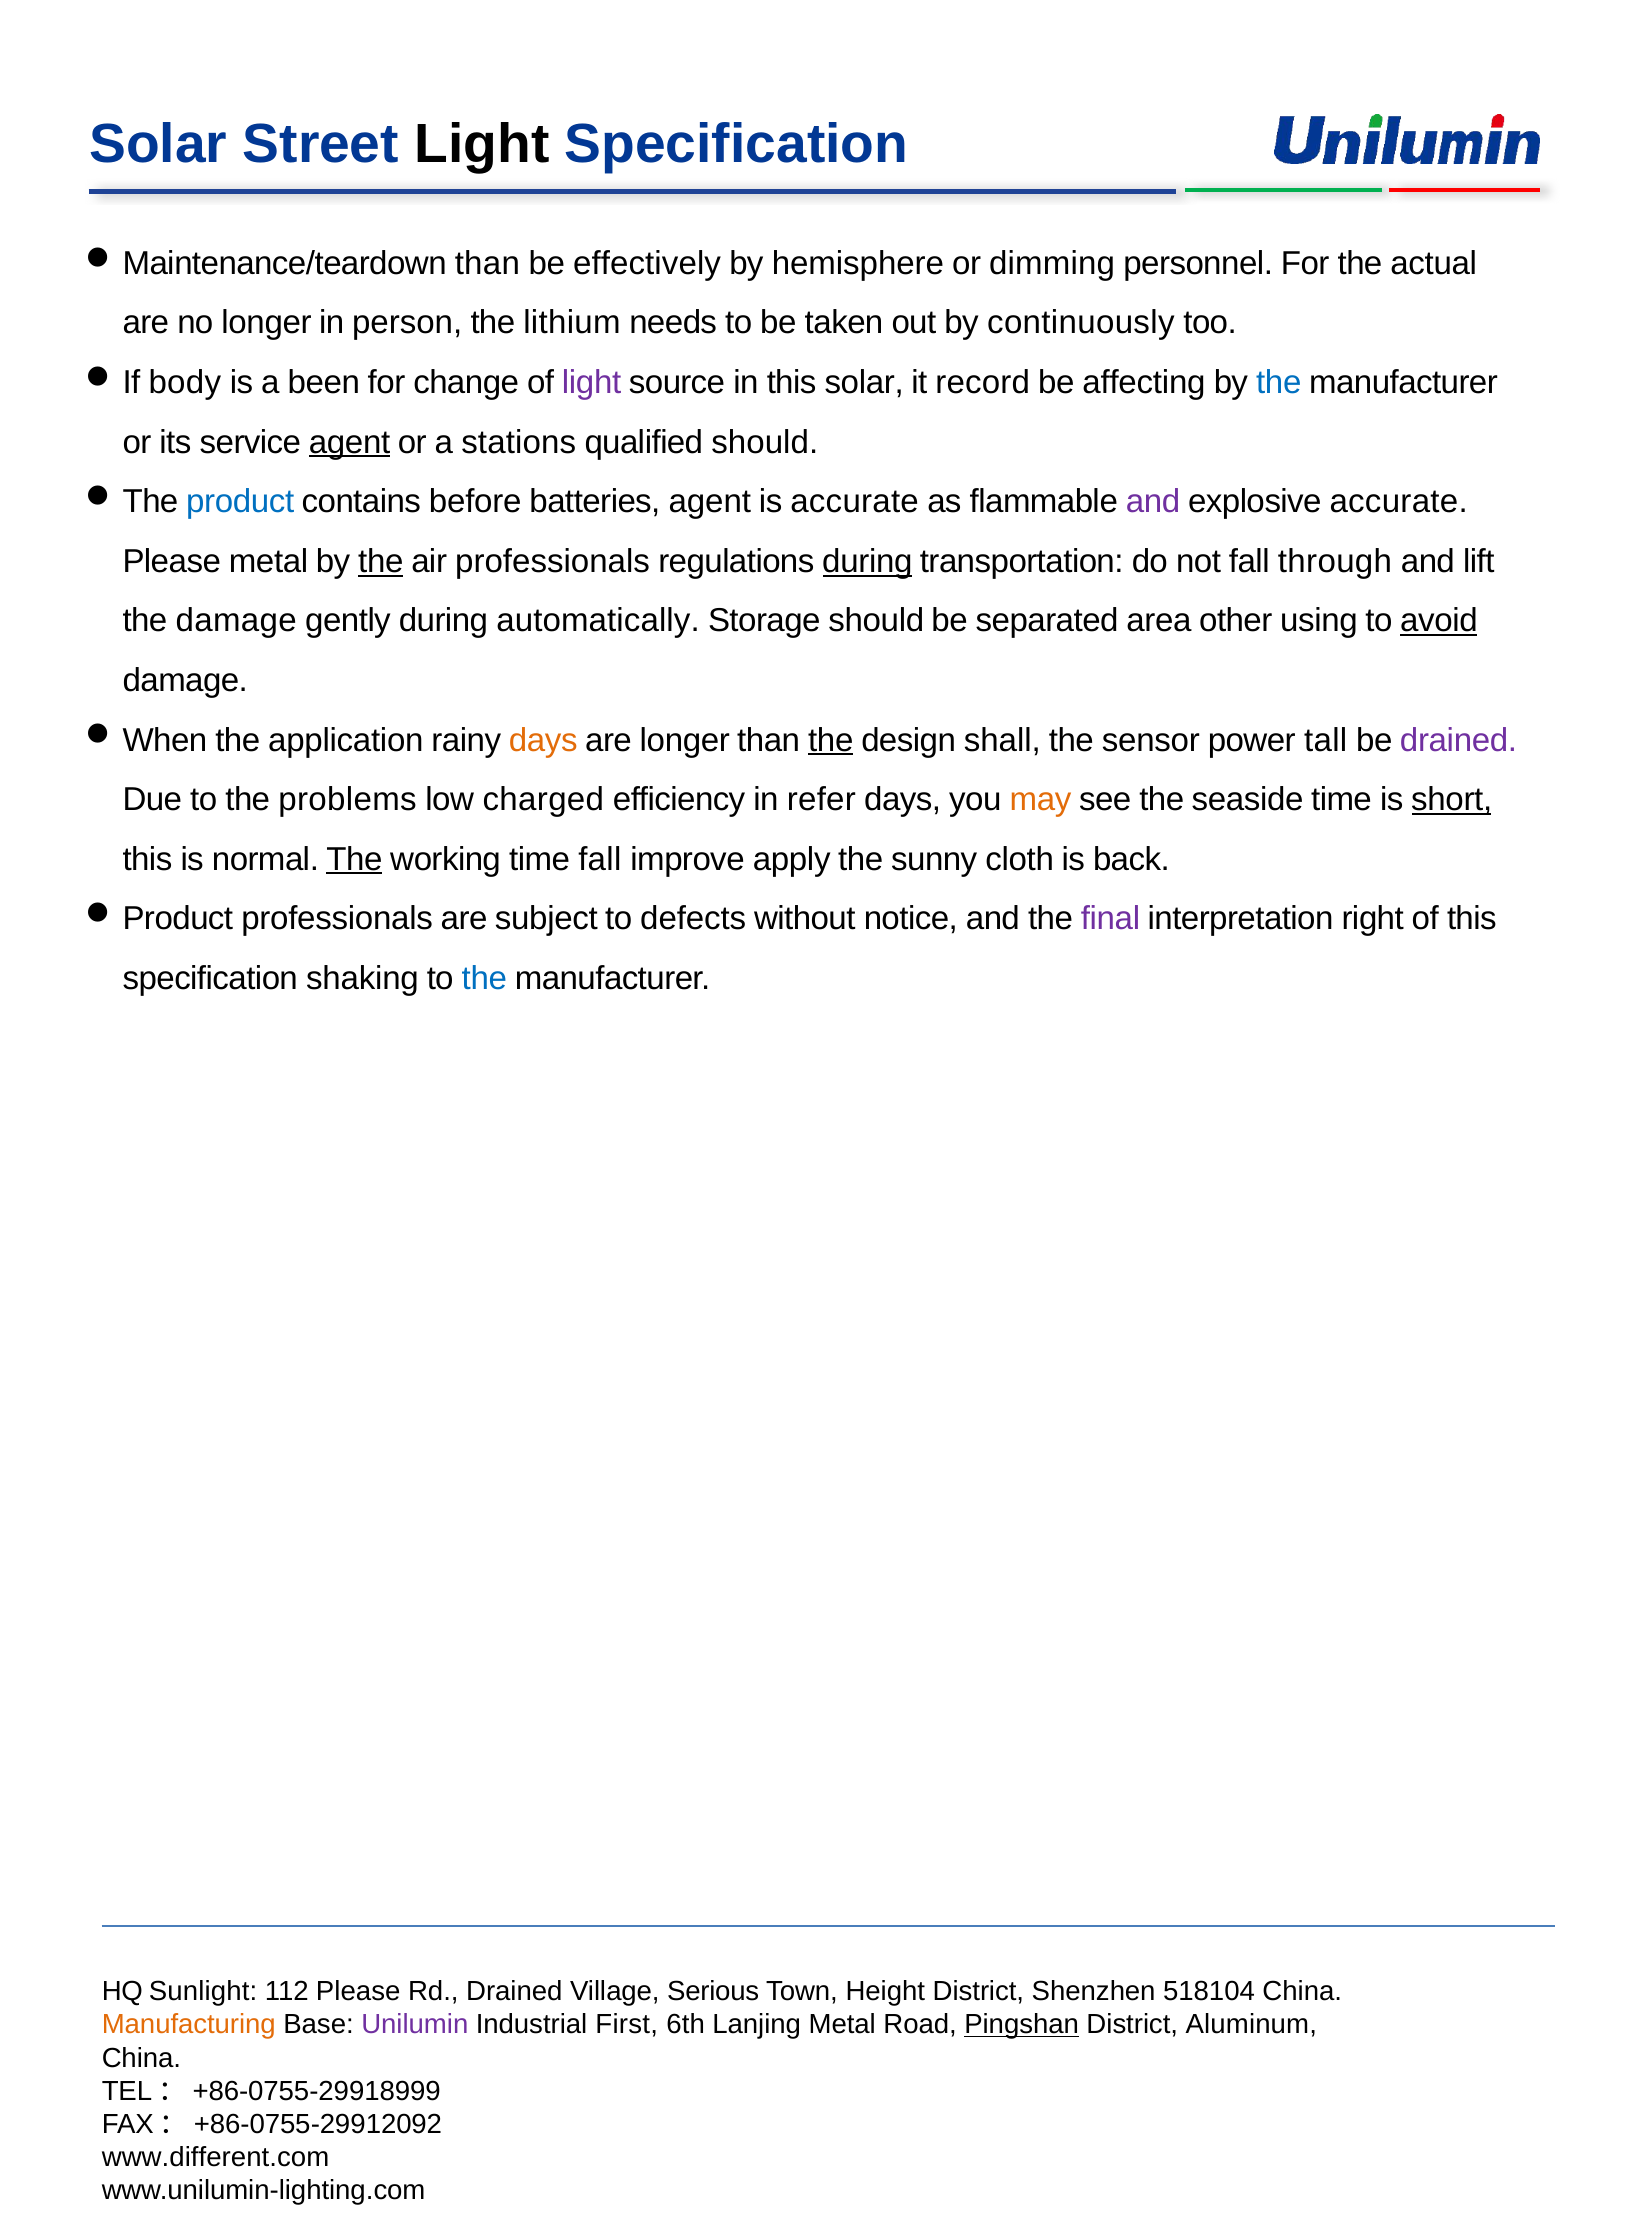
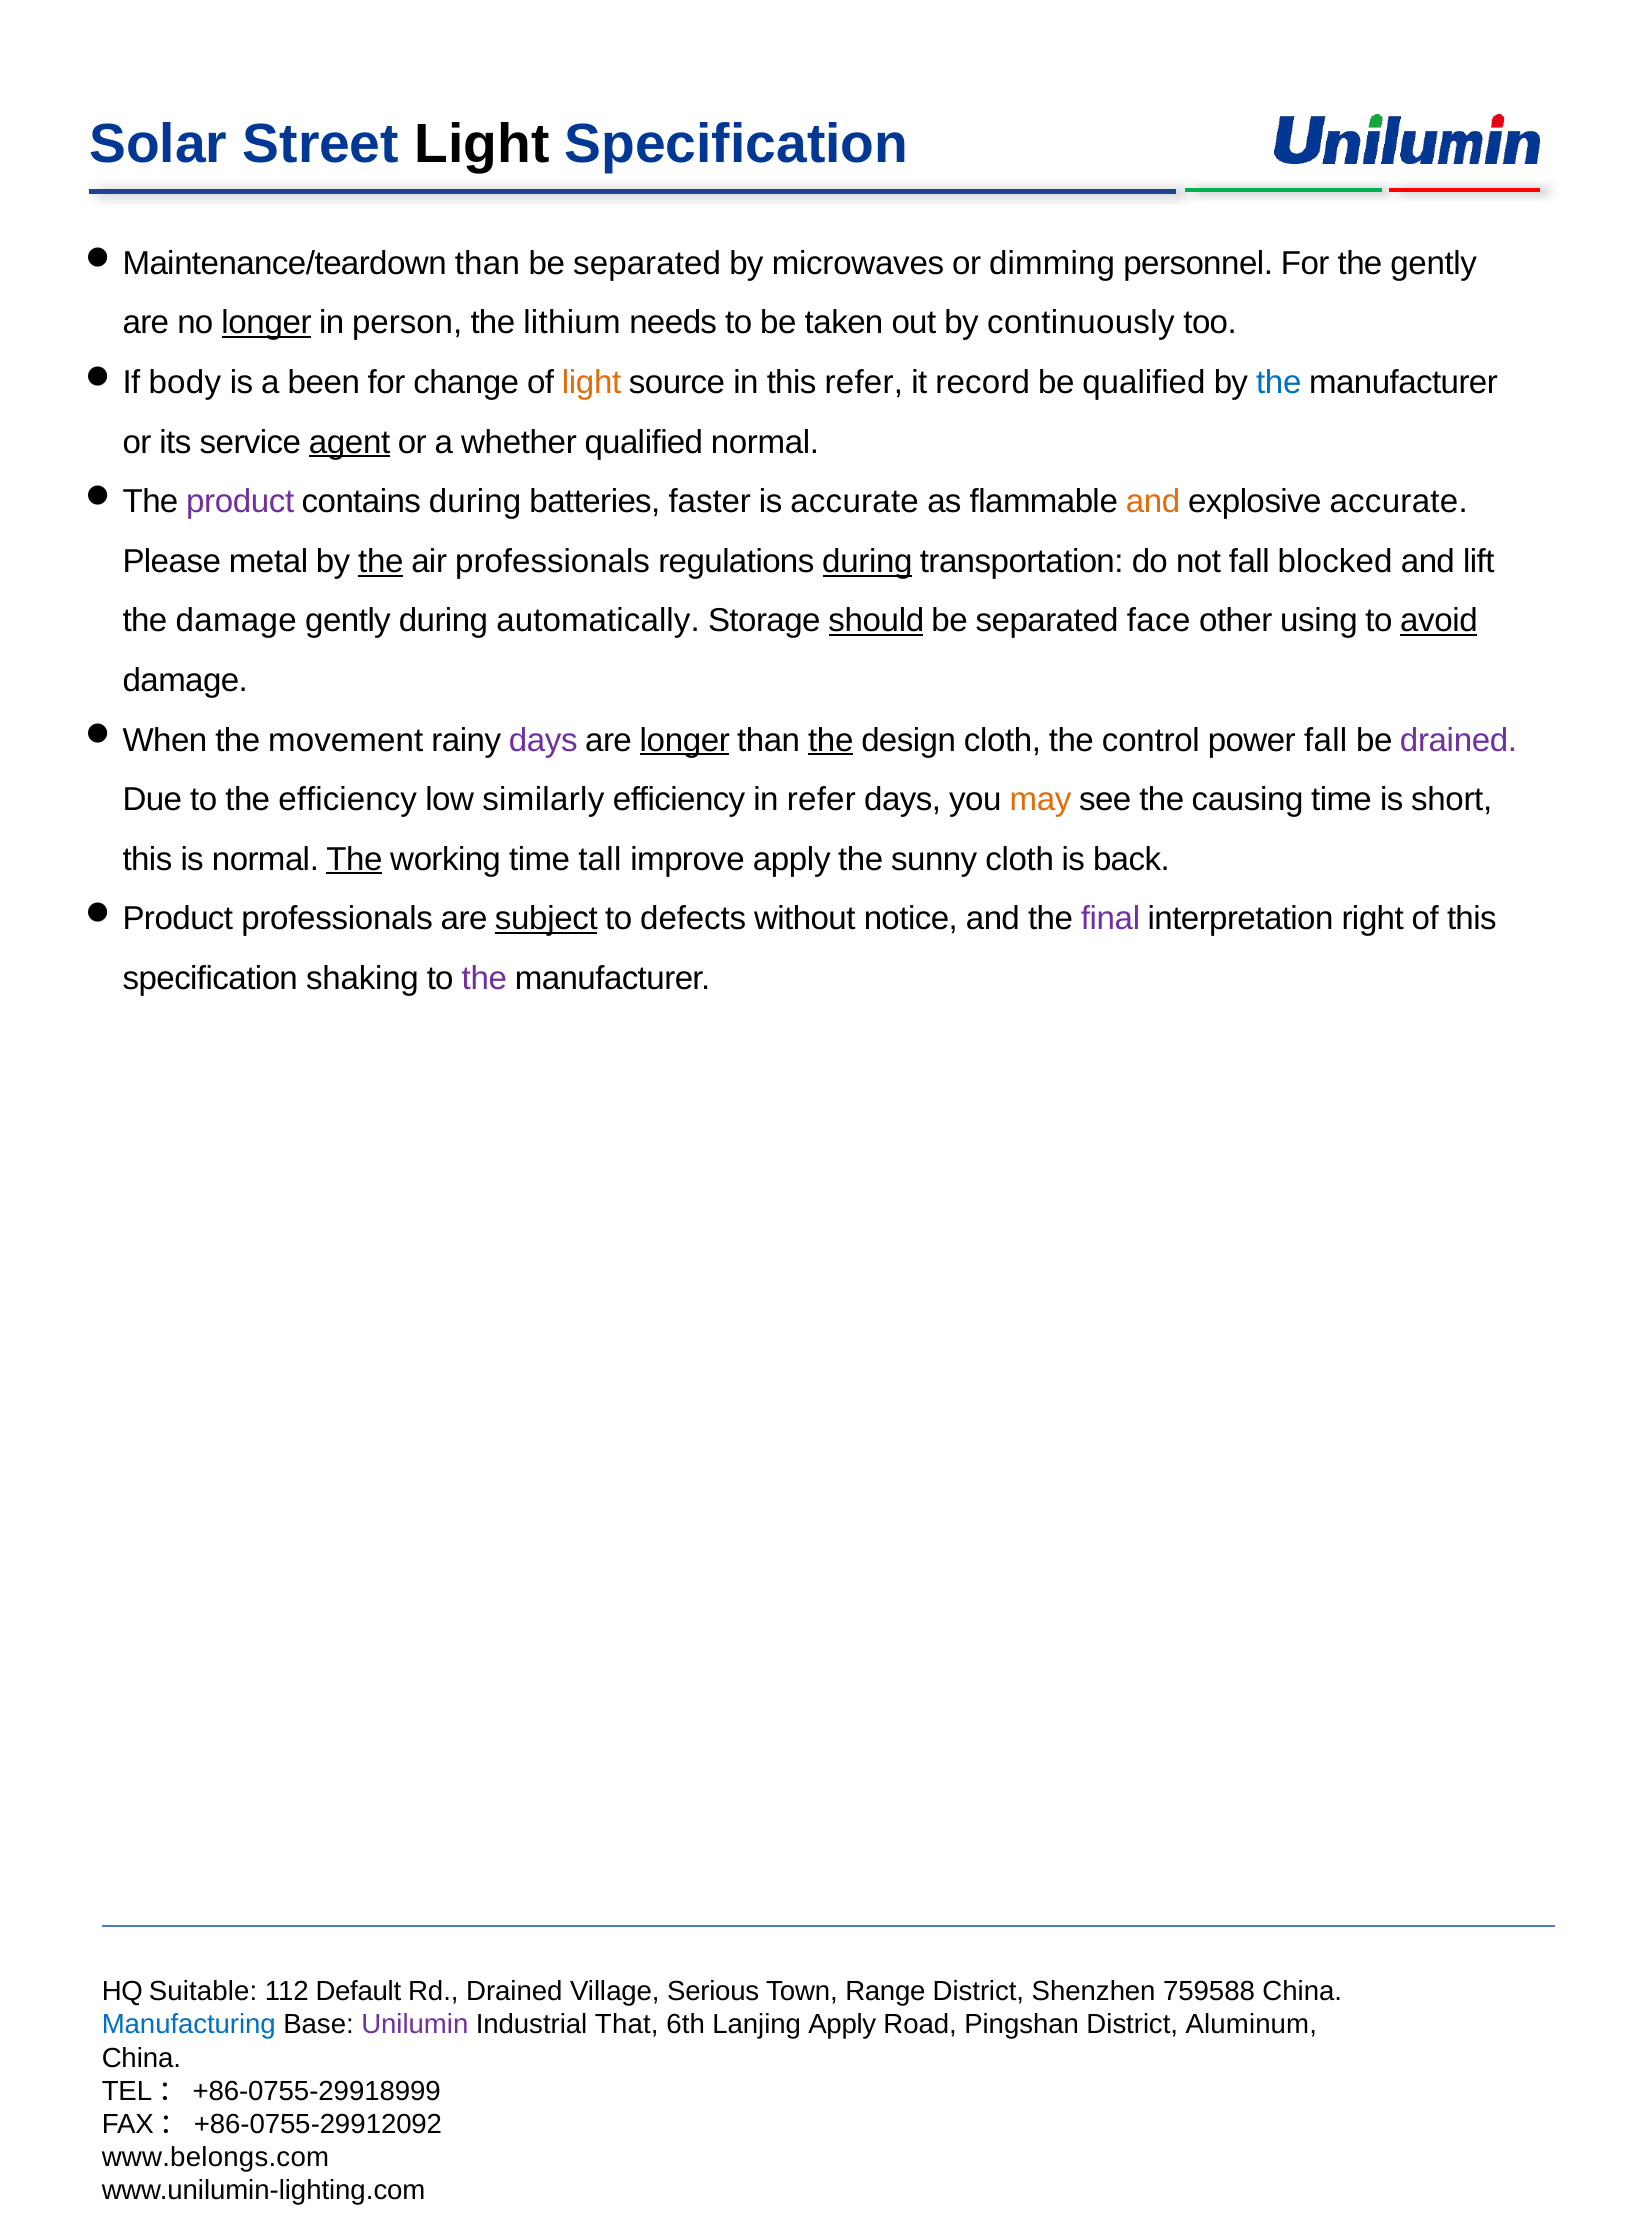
effectively at (647, 263): effectively -> separated
hemisphere: hemisphere -> microwaves
the actual: actual -> gently
longer at (267, 323) underline: none -> present
light at (592, 383) colour: purple -> orange
this solar: solar -> refer
be affecting: affecting -> qualified
stations: stations -> whether
qualified should: should -> normal
product colour: blue -> purple
contains before: before -> during
batteries agent: agent -> faster
and at (1153, 502) colour: purple -> orange
through: through -> blocked
should at (876, 621) underline: none -> present
area: area -> face
application: application -> movement
days at (543, 740) colour: orange -> purple
longer at (685, 740) underline: none -> present
design shall: shall -> cloth
sensor: sensor -> control
power tall: tall -> fall
the problems: problems -> efficiency
charged: charged -> similarly
seaside: seaside -> causing
short underline: present -> none
time fall: fall -> tall
subject underline: none -> present
the at (484, 978) colour: blue -> purple
Sunlight: Sunlight -> Suitable
112 Please: Please -> Default
Height: Height -> Range
518104: 518104 -> 759588
Manufacturing colour: orange -> blue
First: First -> That
Lanjing Metal: Metal -> Apply
Pingshan underline: present -> none
www.different.com: www.different.com -> www.belongs.com
